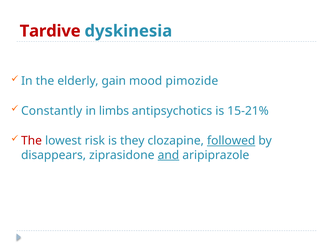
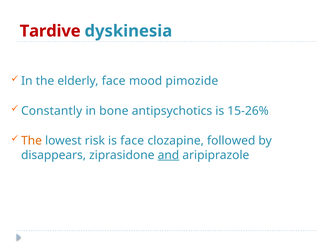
elderly gain: gain -> face
limbs: limbs -> bone
15-21%: 15-21% -> 15-26%
The at (32, 141) colour: red -> orange
is they: they -> face
followed underline: present -> none
